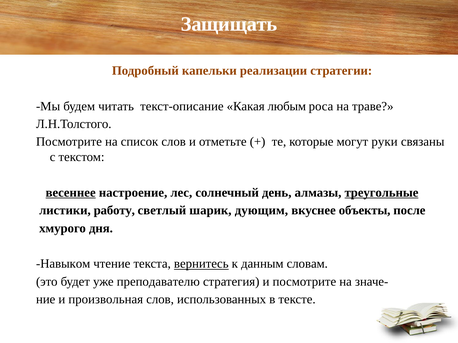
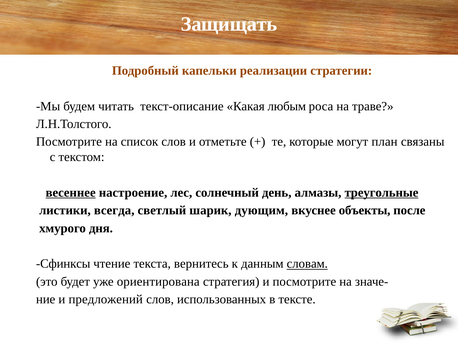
руки: руки -> план
работу: работу -> всегда
Навыком: Навыком -> Сфинксы
вернитесь underline: present -> none
словам underline: none -> present
преподавателю: преподавателю -> ориентирована
произвольная: произвольная -> предложений
